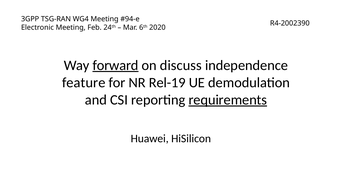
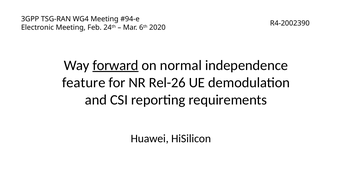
discuss: discuss -> normal
Rel-19: Rel-19 -> Rel-26
requirements underline: present -> none
